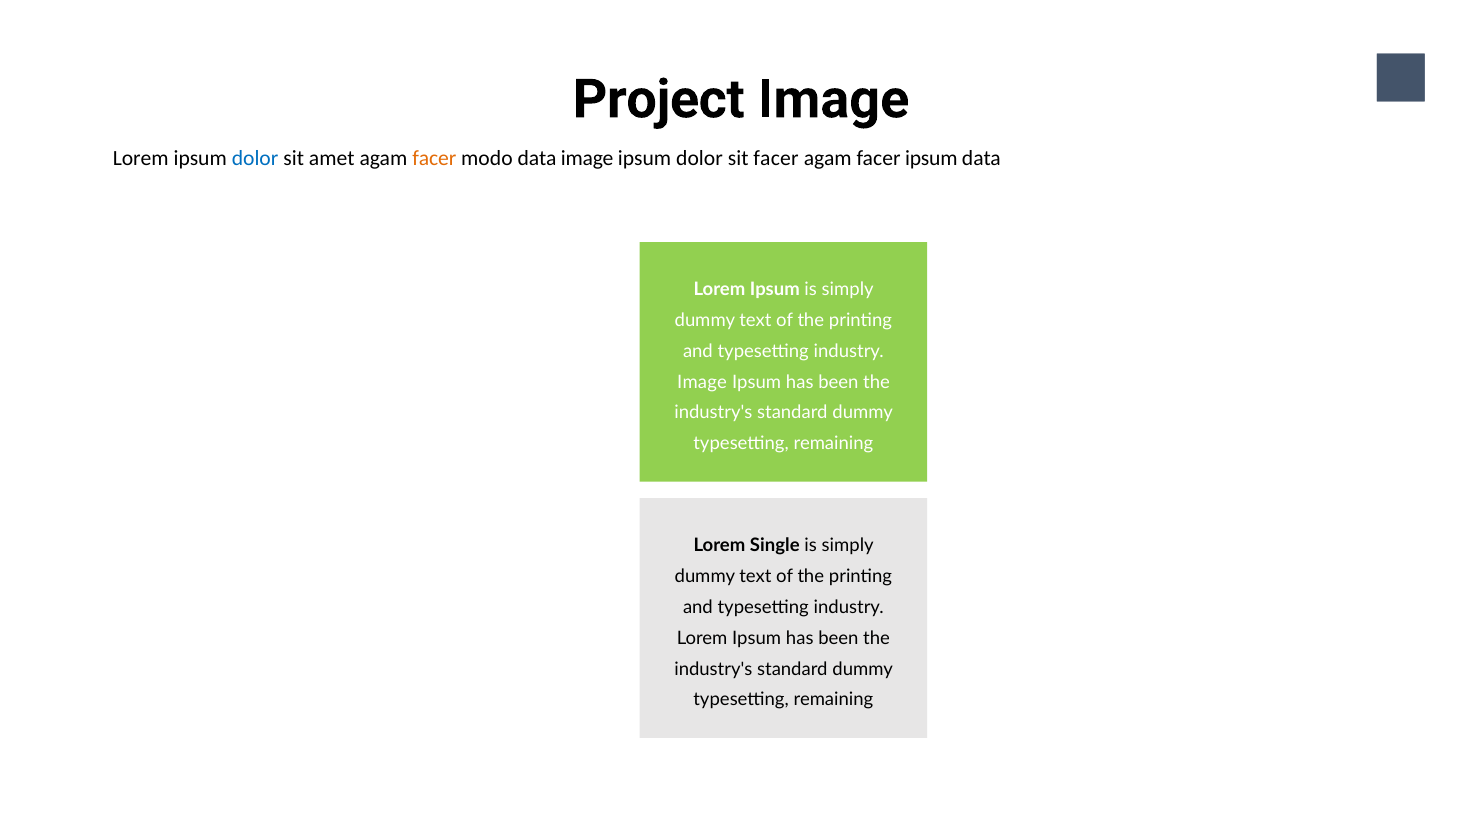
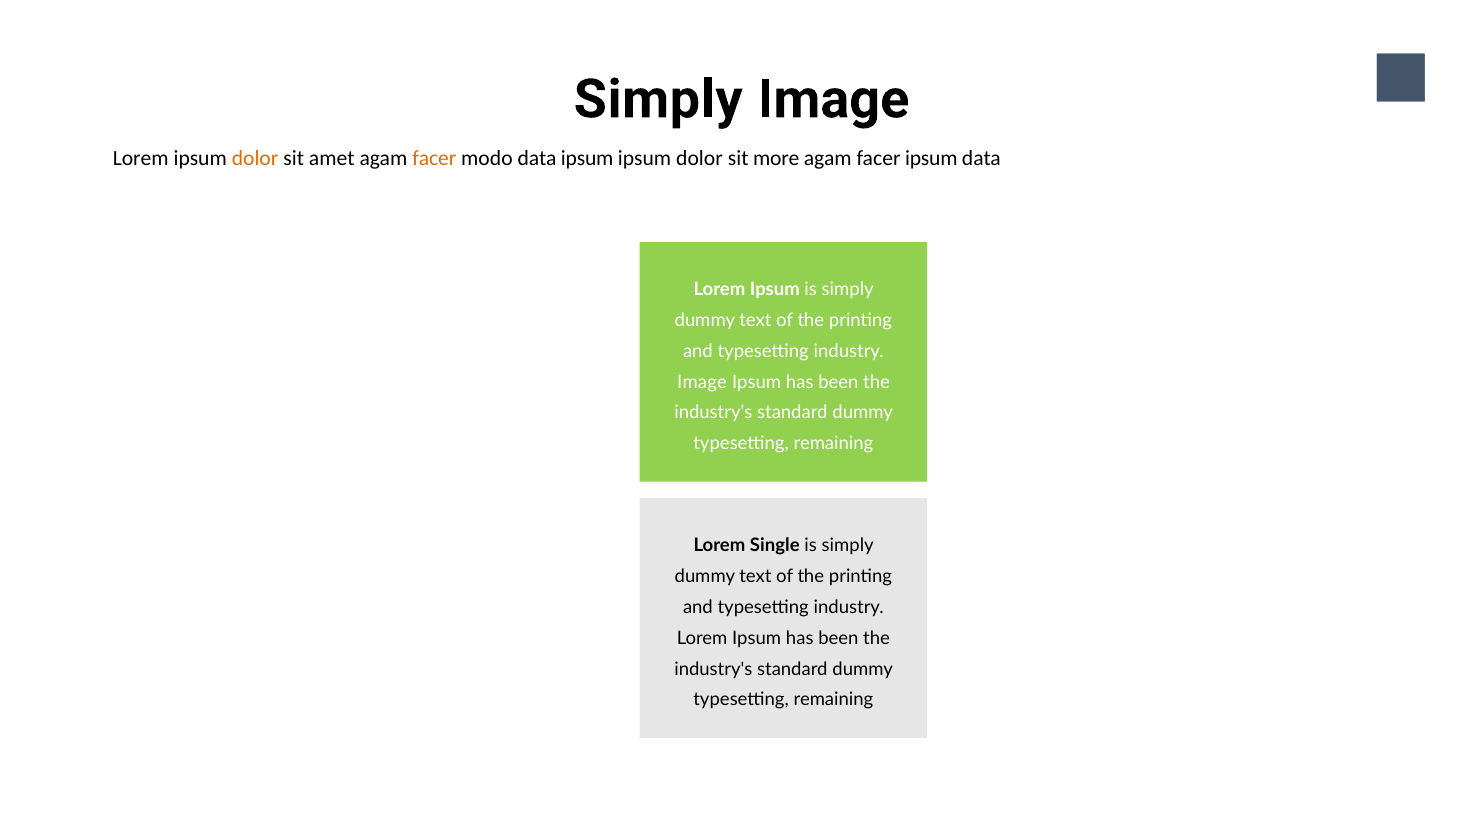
Project at (659, 99): Project -> Simply
dolor at (255, 158) colour: blue -> orange
data image: image -> ipsum
sit facer: facer -> more
